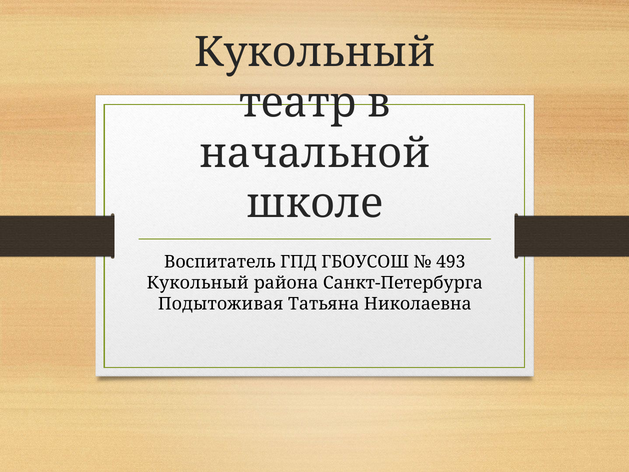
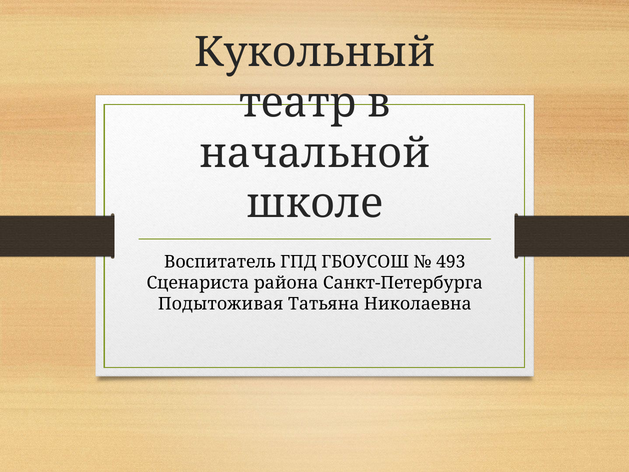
Кукольный at (198, 283): Кукольный -> Сценариста
